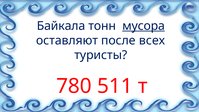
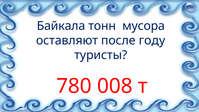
мусора underline: present -> none
всех: всех -> году
511: 511 -> 008
